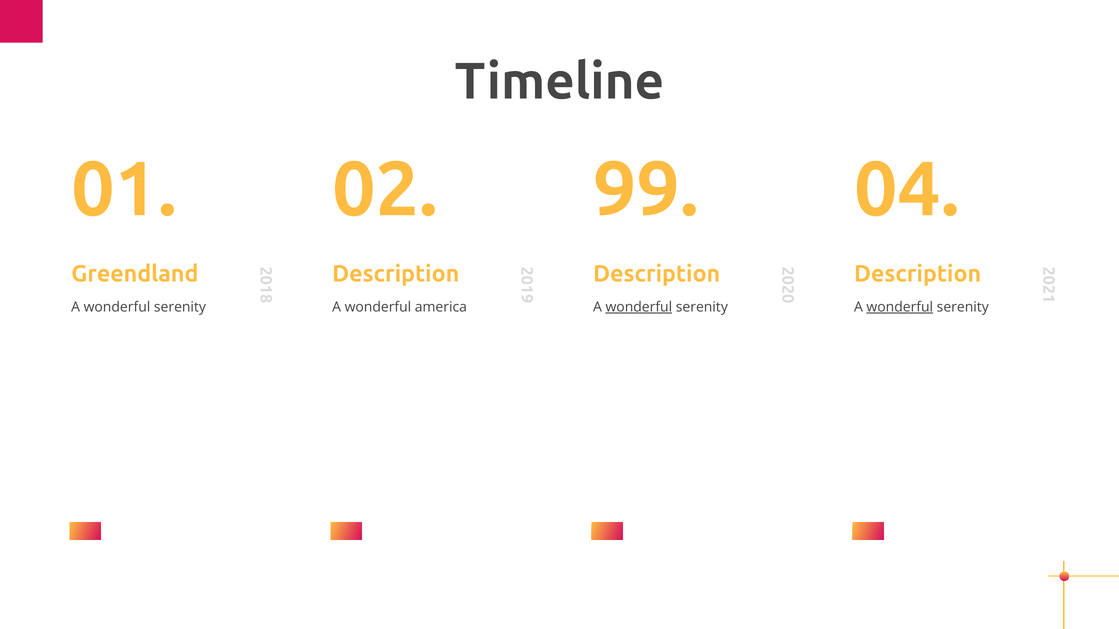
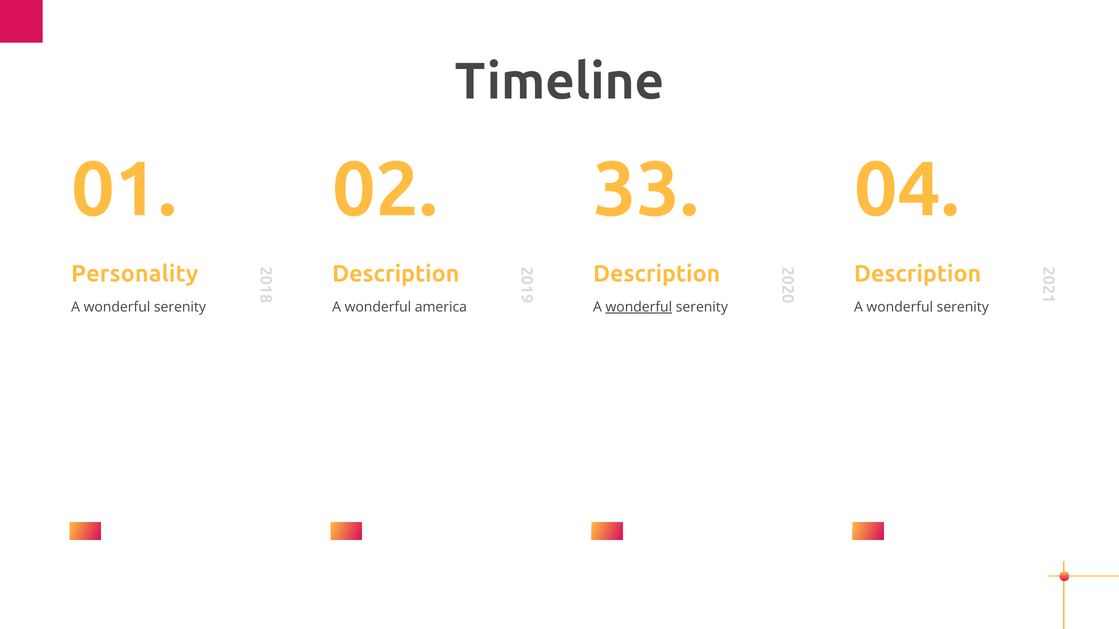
99: 99 -> 33
Greendland: Greendland -> Personality
wonderful at (900, 307) underline: present -> none
